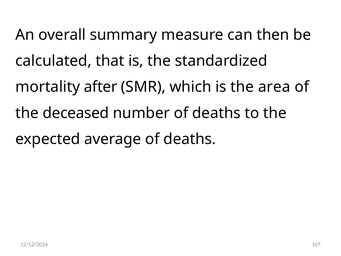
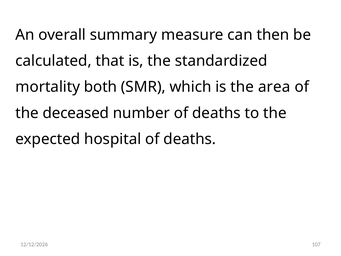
after: after -> both
average: average -> hospital
